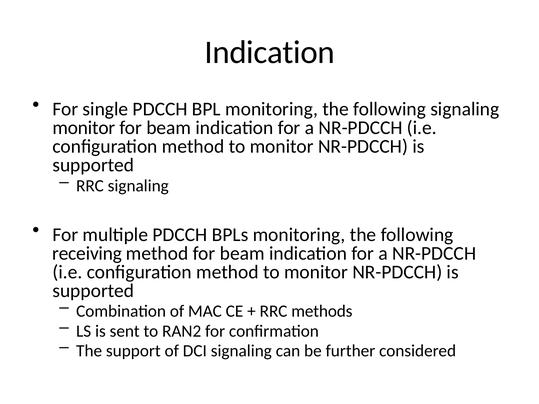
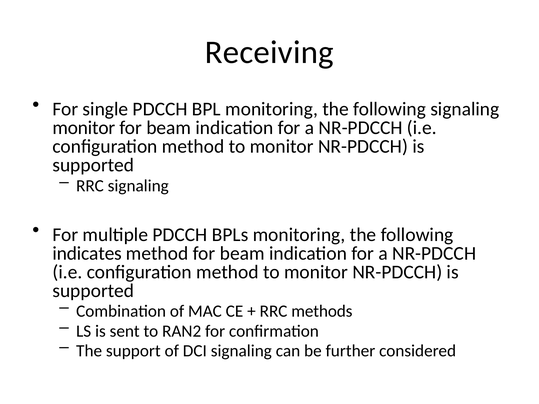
Indication at (270, 52): Indication -> Receiving
receiving: receiving -> indicates
